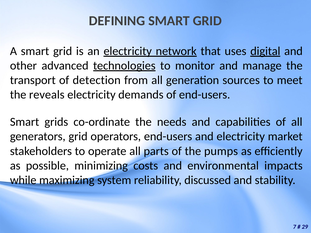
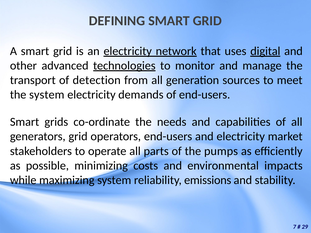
the reveals: reveals -> system
discussed: discussed -> emissions
